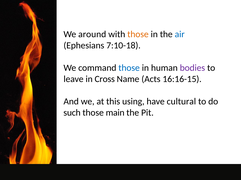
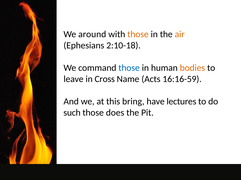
air colour: blue -> orange
7:10-18: 7:10-18 -> 2:10-18
bodies colour: purple -> orange
16:16-15: 16:16-15 -> 16:16-59
using: using -> bring
cultural: cultural -> lectures
main: main -> does
